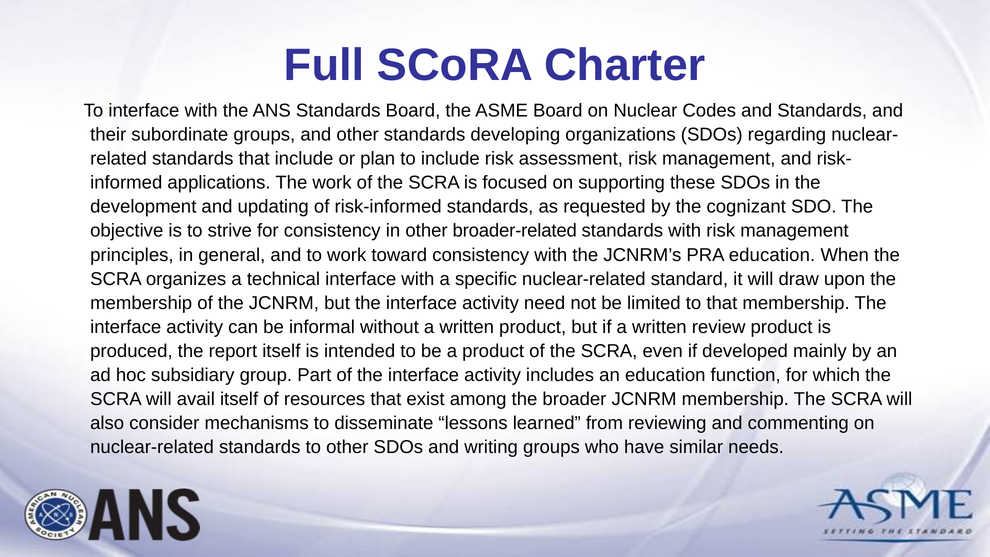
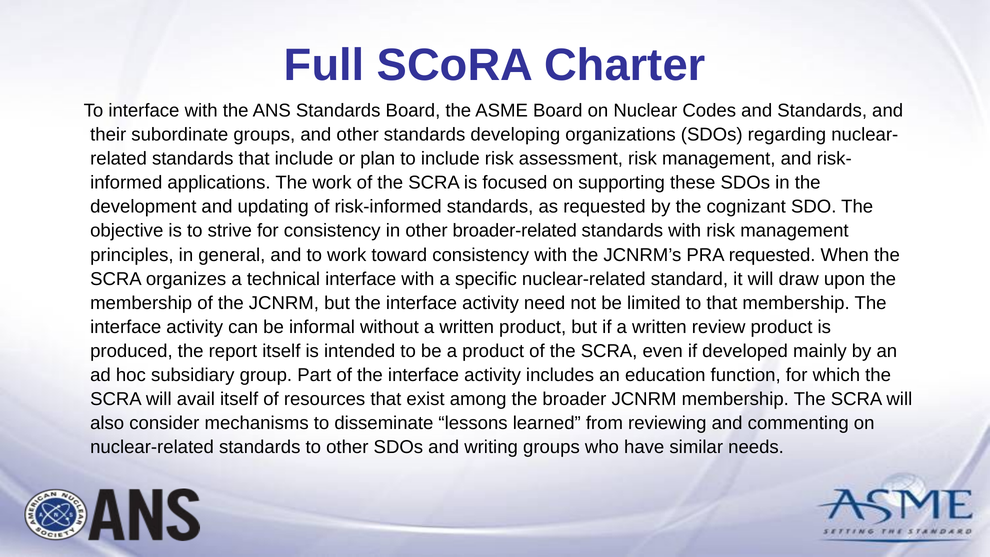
PRA education: education -> requested
